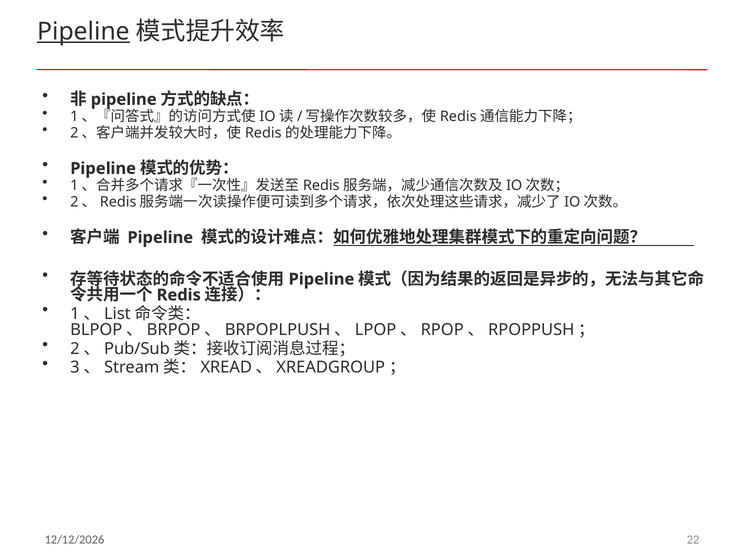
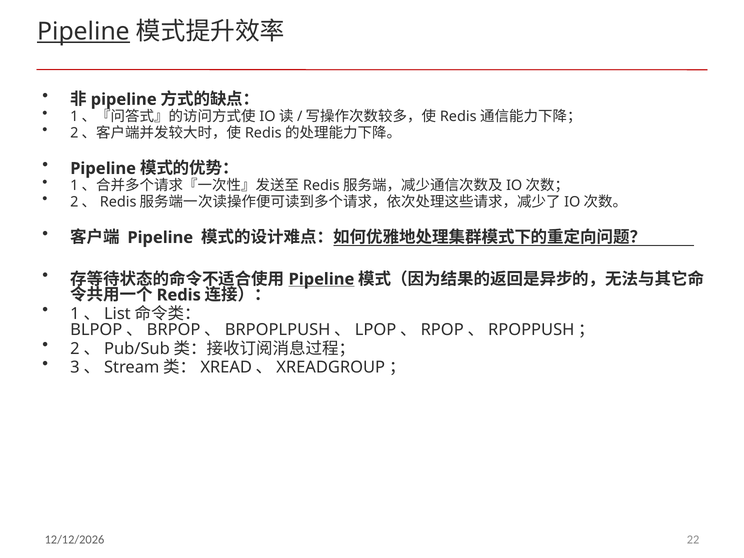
Pipeline at (321, 279) underline: none -> present
